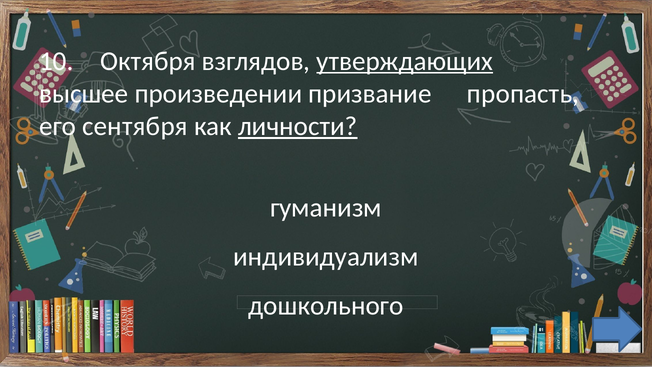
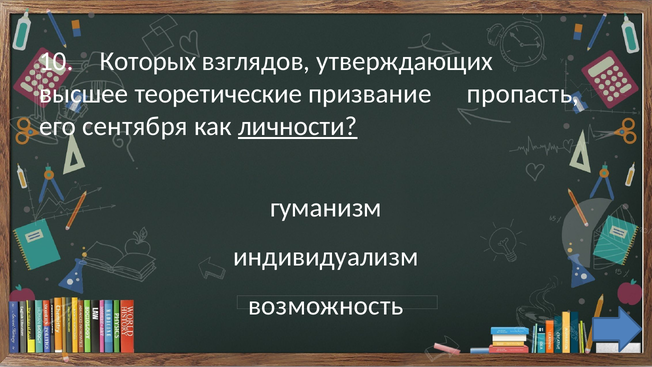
Октября: Октября -> Которых
утверждающих underline: present -> none
произведении: произведении -> теоретические
дошкольного: дошкольного -> возможность
